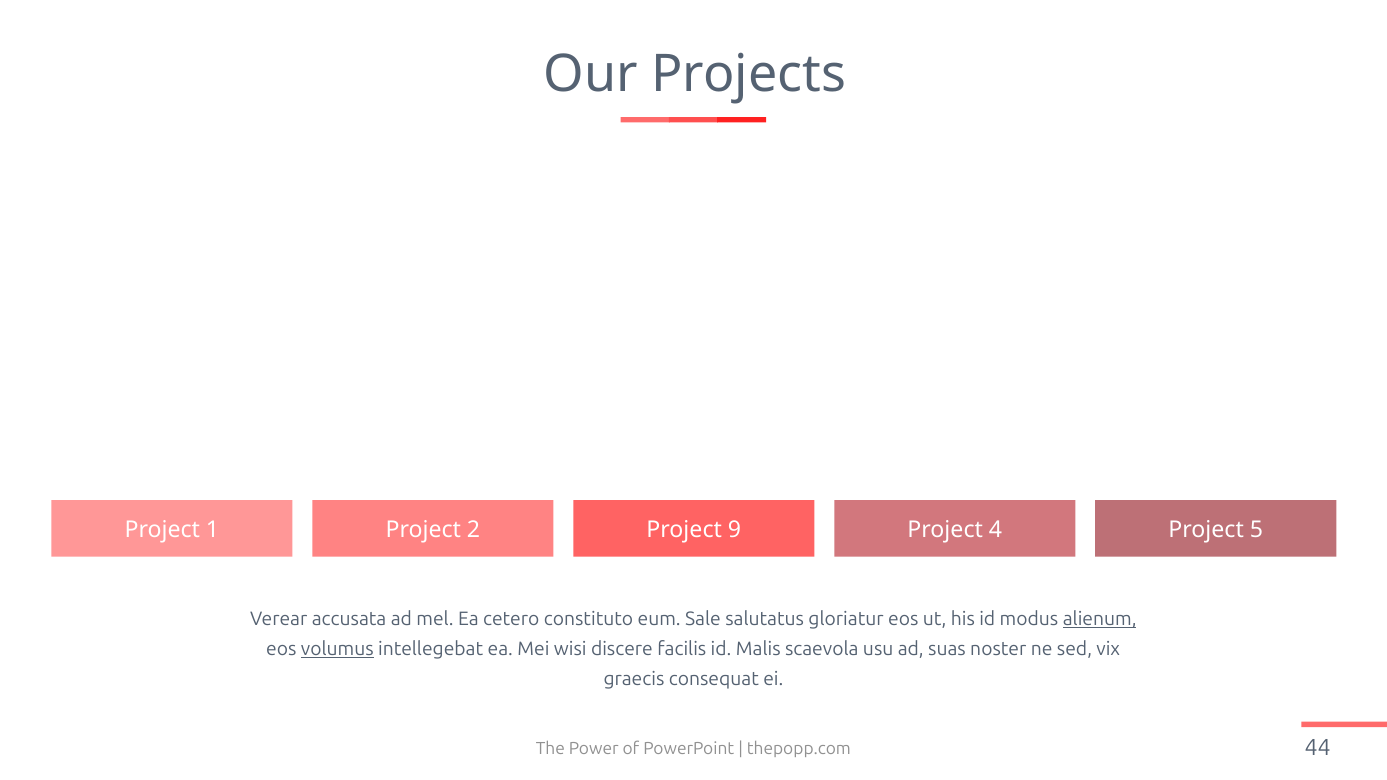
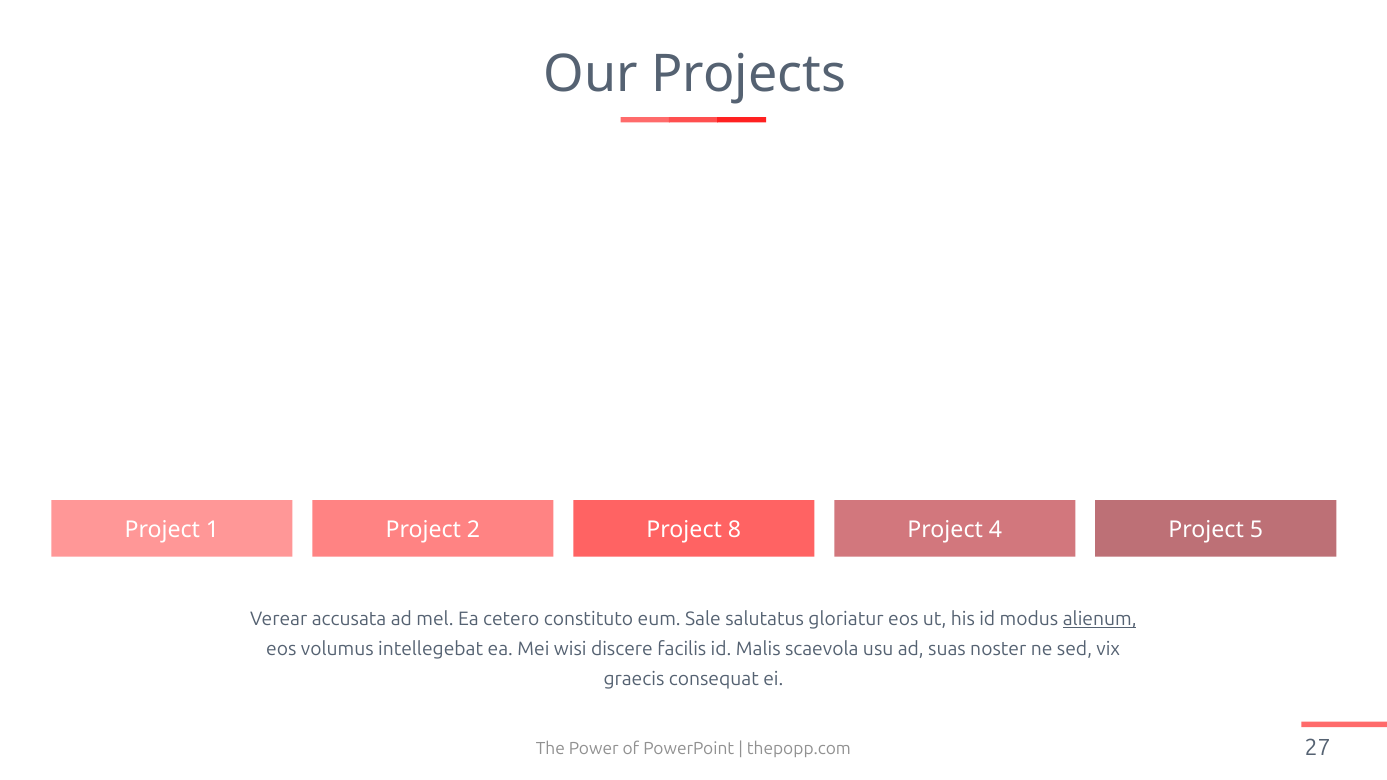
9: 9 -> 8
volumus underline: present -> none
44: 44 -> 27
